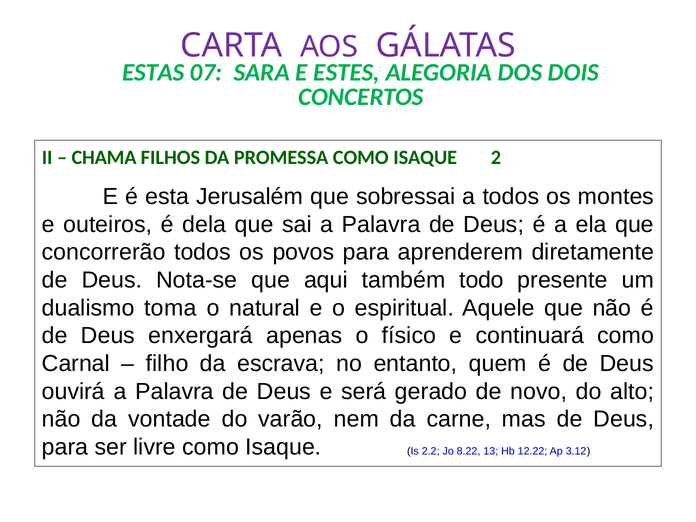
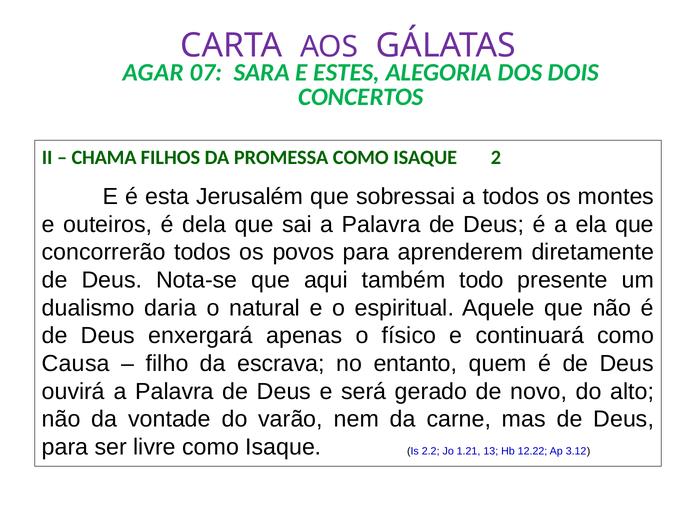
ESTAS: ESTAS -> AGAR
toma: toma -> daria
Carnal: Carnal -> Causa
8.22: 8.22 -> 1.21
